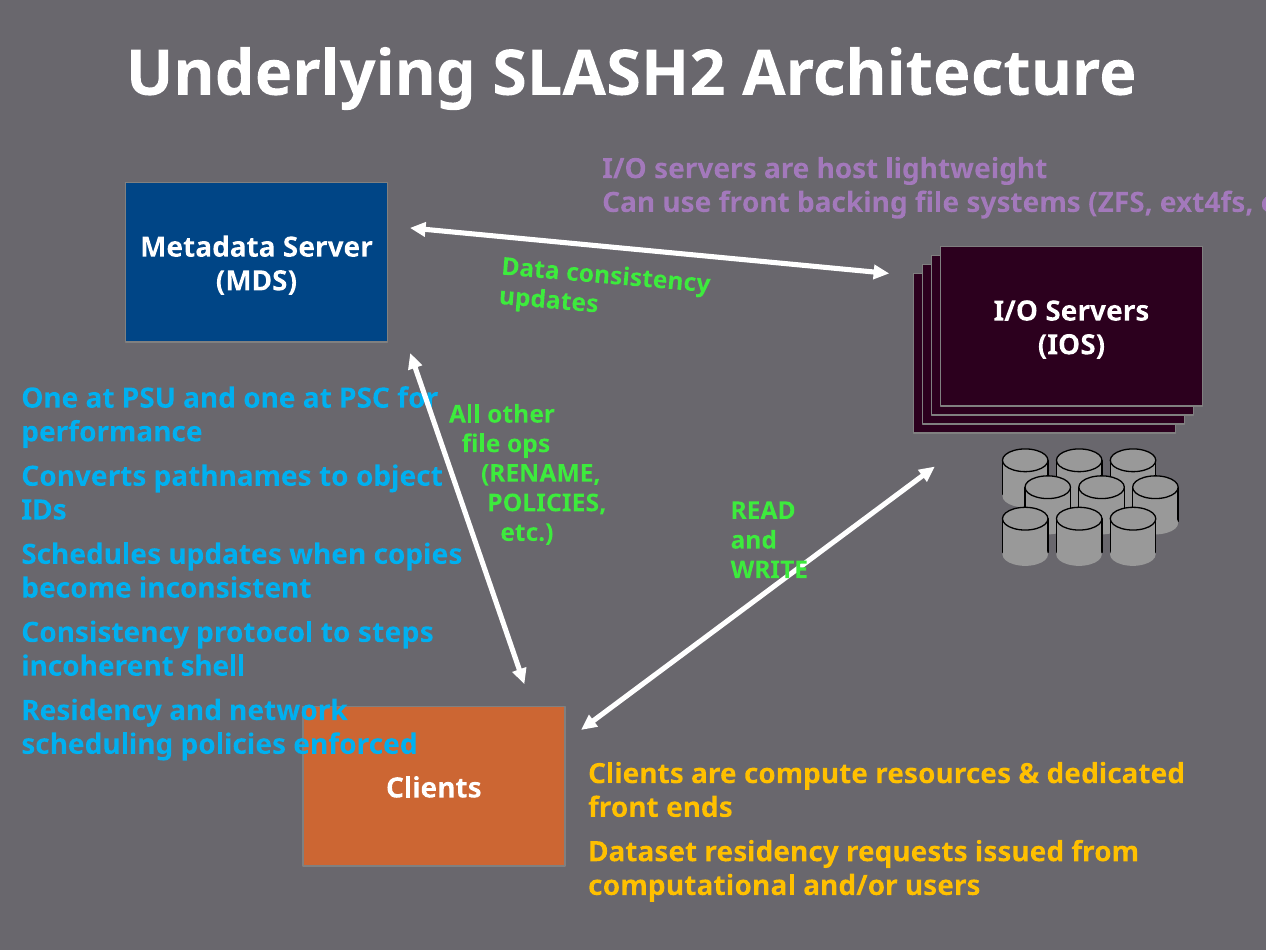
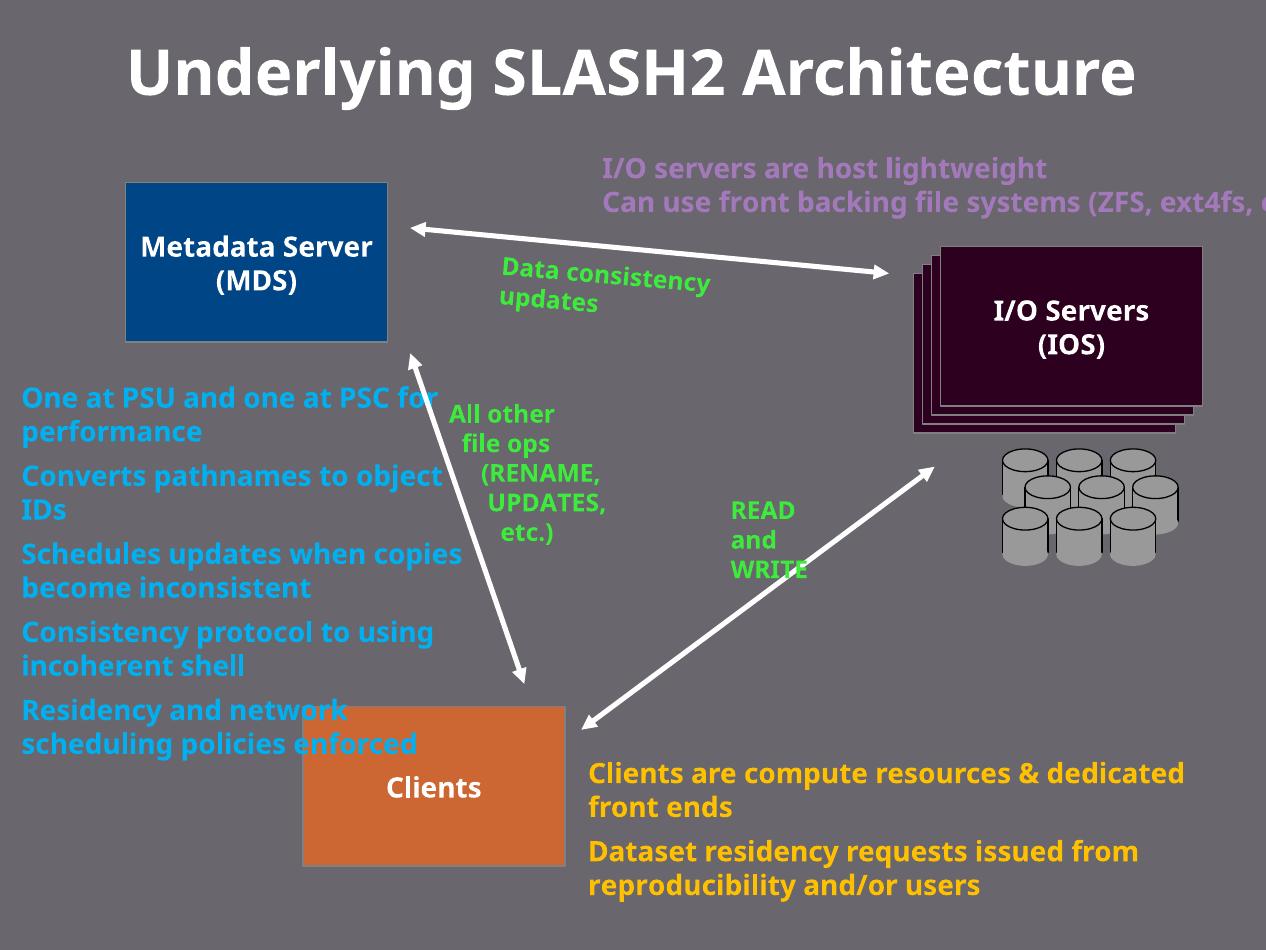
POLICIES at (547, 503): POLICIES -> UPDATES
steps: steps -> using
computational: computational -> reproducibility
